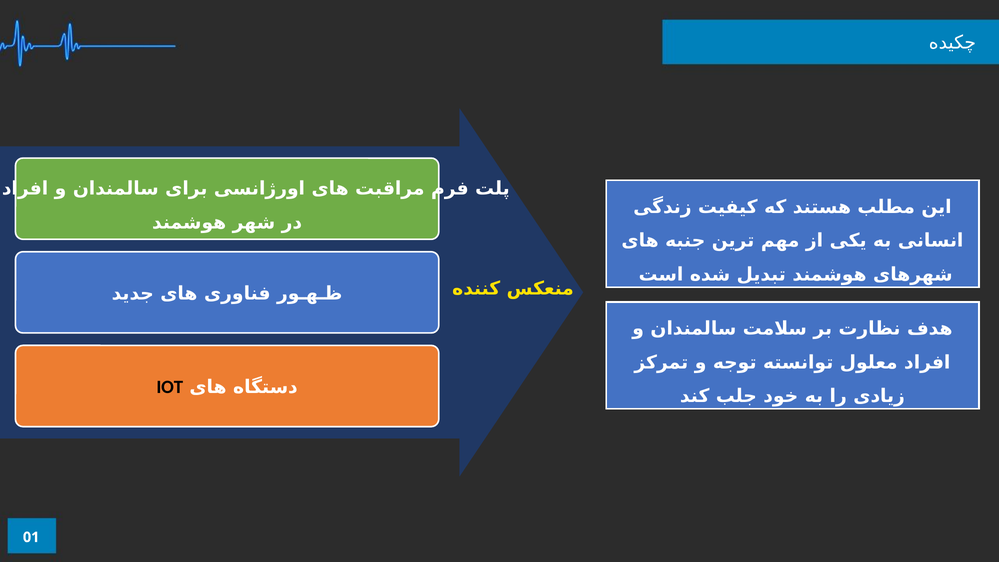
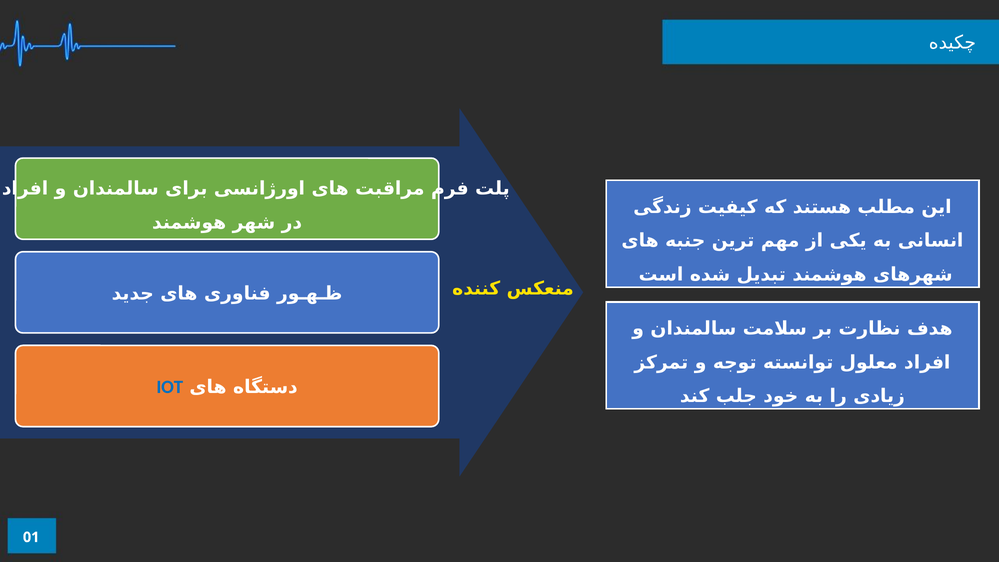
IOT colour: black -> blue
